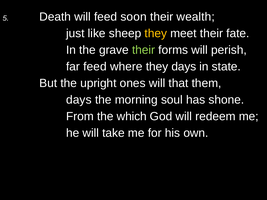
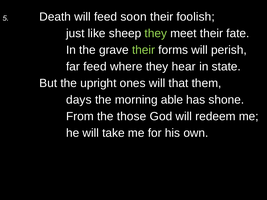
wealth: wealth -> foolish
they at (156, 34) colour: yellow -> light green
they days: days -> hear
soul: soul -> able
which: which -> those
